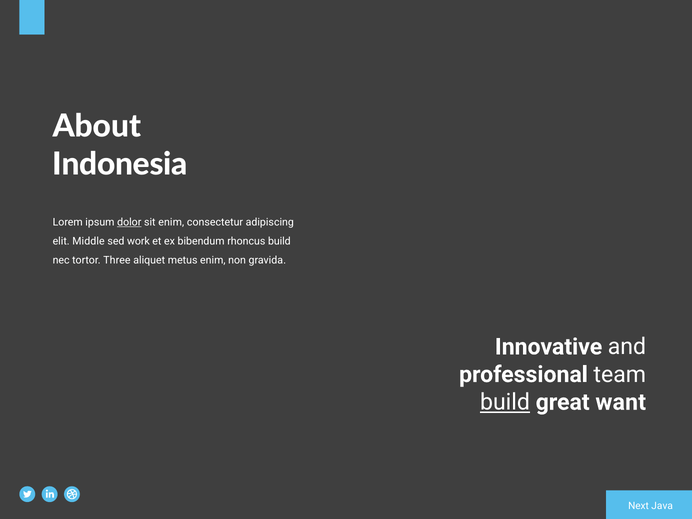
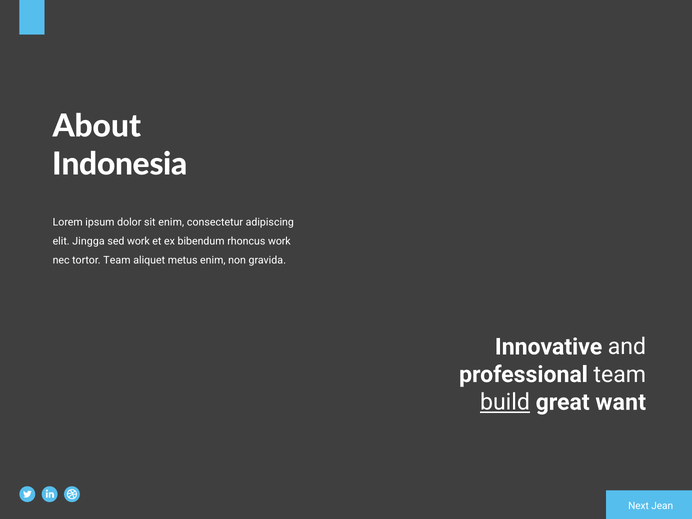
dolor underline: present -> none
Middle: Middle -> Jingga
rhoncus build: build -> work
tortor Three: Three -> Team
Java: Java -> Jean
